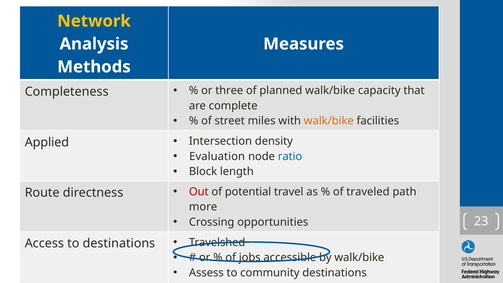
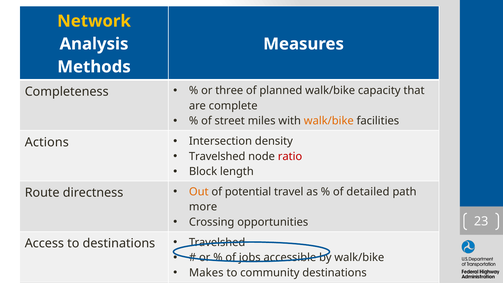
Applied: Applied -> Actions
Evaluation at (217, 156): Evaluation -> Travelshed
ratio colour: blue -> red
Out colour: red -> orange
traveled: traveled -> detailed
Assess: Assess -> Makes
